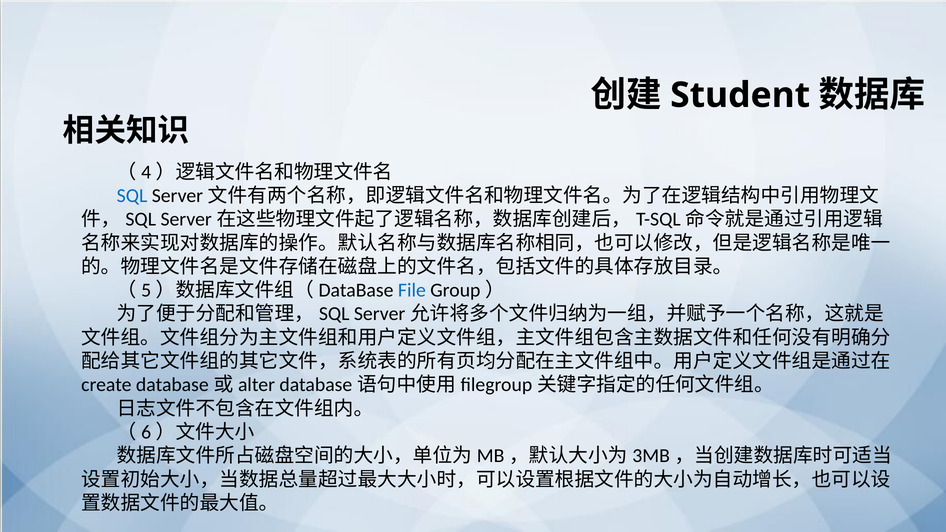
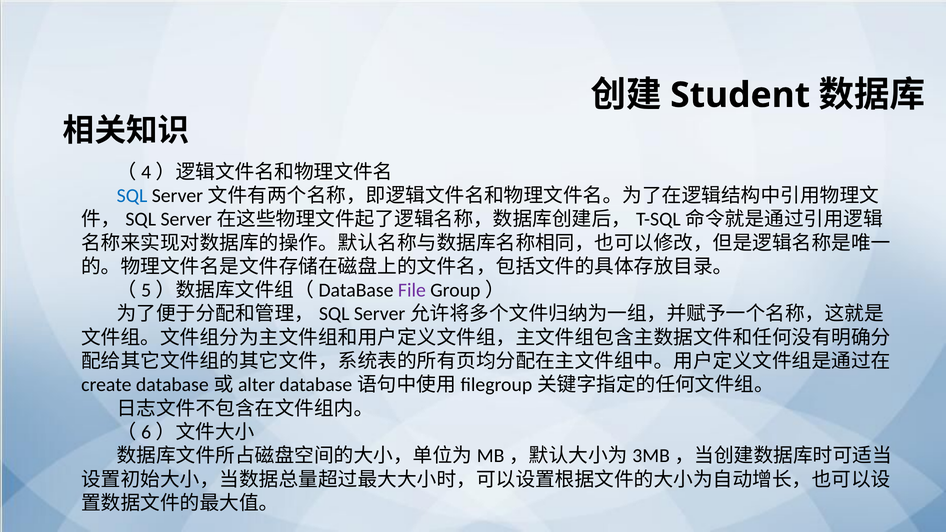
File colour: blue -> purple
